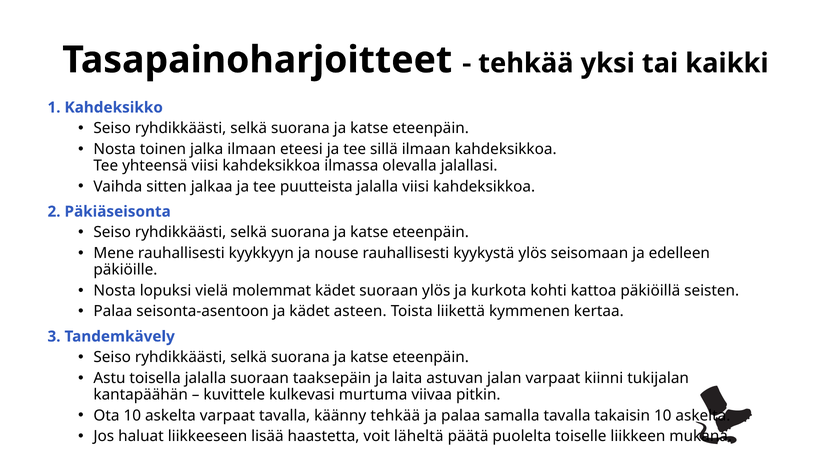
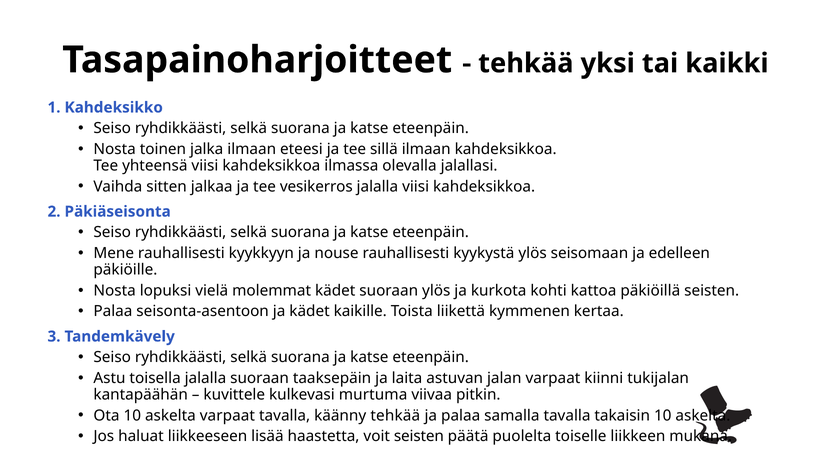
puutteista: puutteista -> vesikerros
asteen: asteen -> kaikille
voit läheltä: läheltä -> seisten
